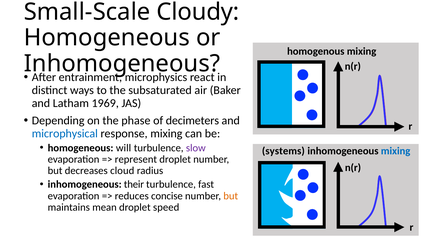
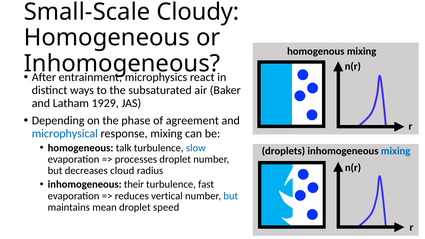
1969: 1969 -> 1929
decimeters: decimeters -> agreement
will: will -> talk
slow colour: purple -> blue
systems: systems -> droplets
represent: represent -> processes
concise: concise -> vertical
but at (231, 196) colour: orange -> blue
